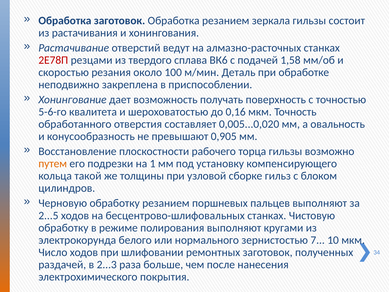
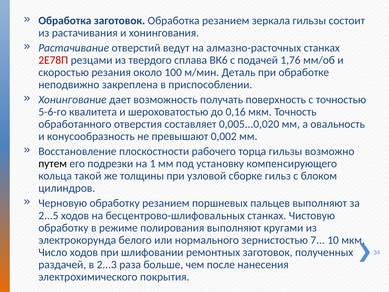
1,58: 1,58 -> 1,76
0,905: 0,905 -> 0,002
путем colour: orange -> black
